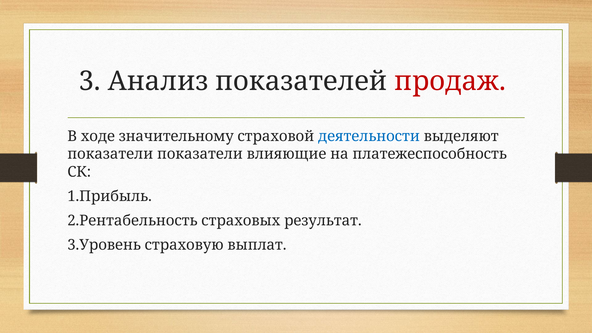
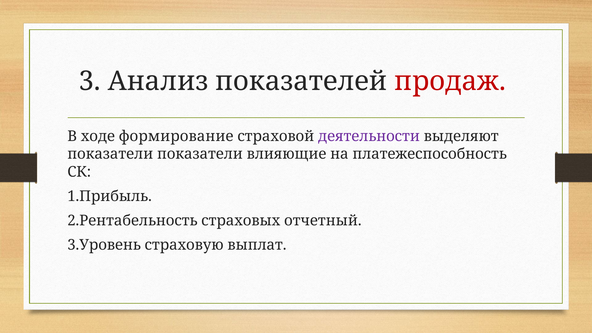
значительному: значительному -> формирование
деятельности colour: blue -> purple
результат: результат -> отчетный
